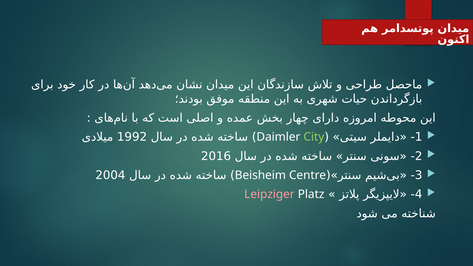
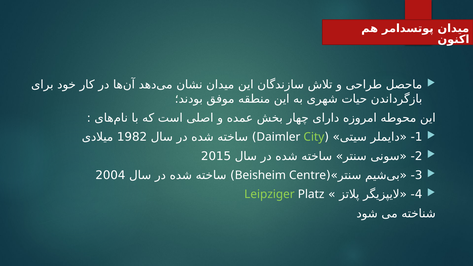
1992: 1992 -> 1982
2016: 2016 -> 2015
Leipziger colour: pink -> light green
